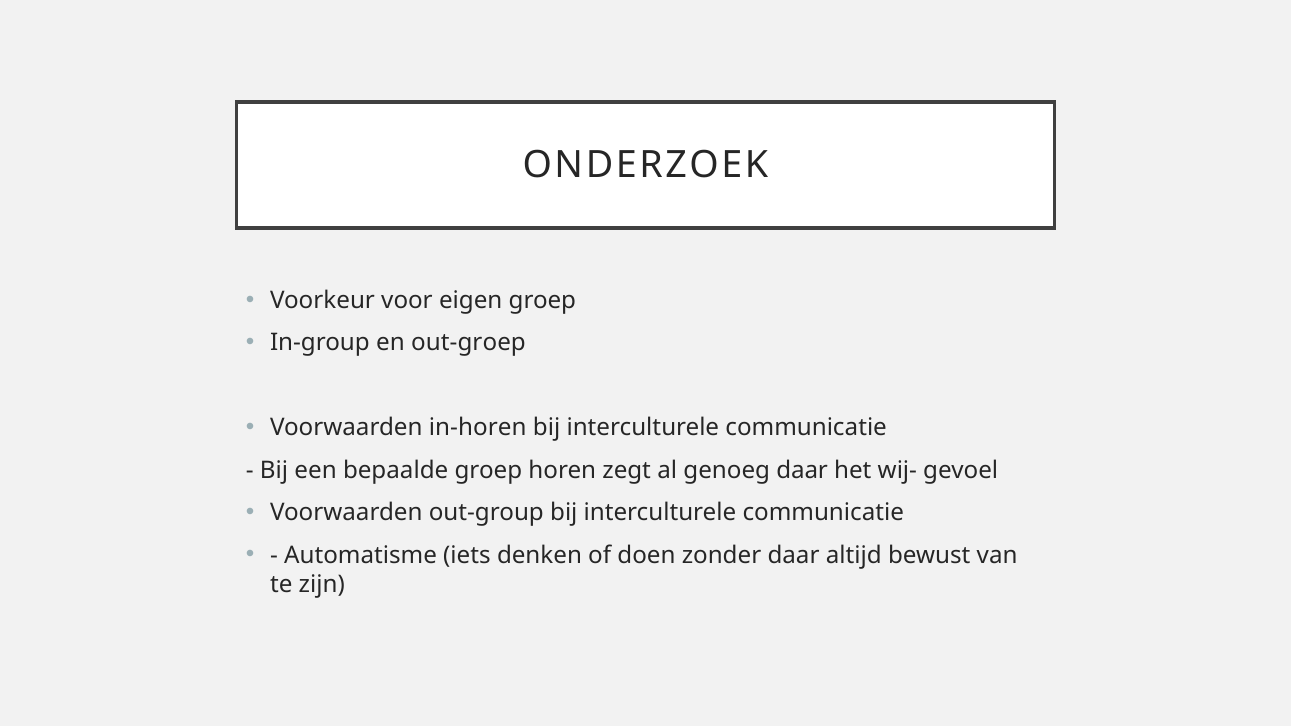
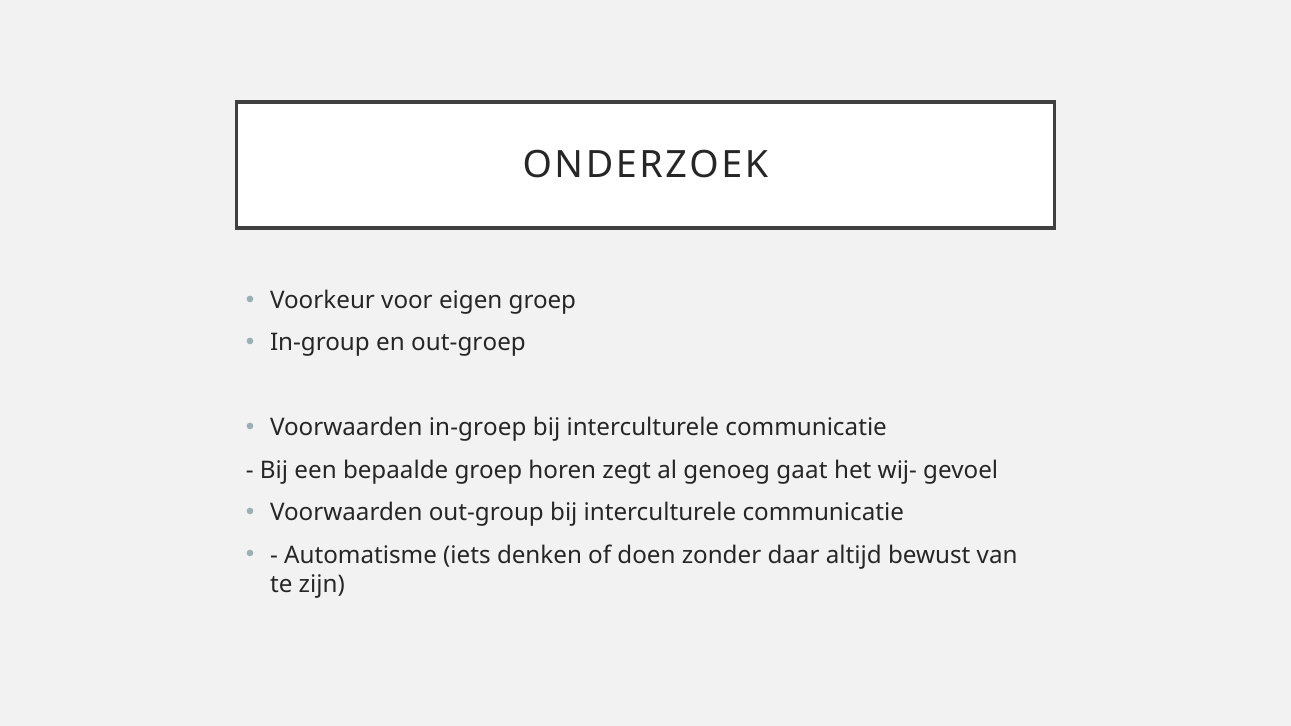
in-horen: in-horen -> in-groep
genoeg daar: daar -> gaat
